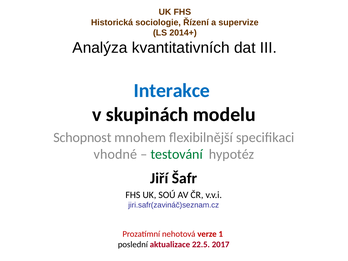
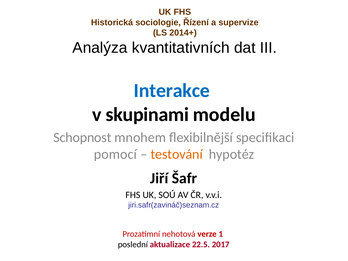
skupinách: skupinách -> skupinami
vhodné: vhodné -> pomocí
testování colour: green -> orange
